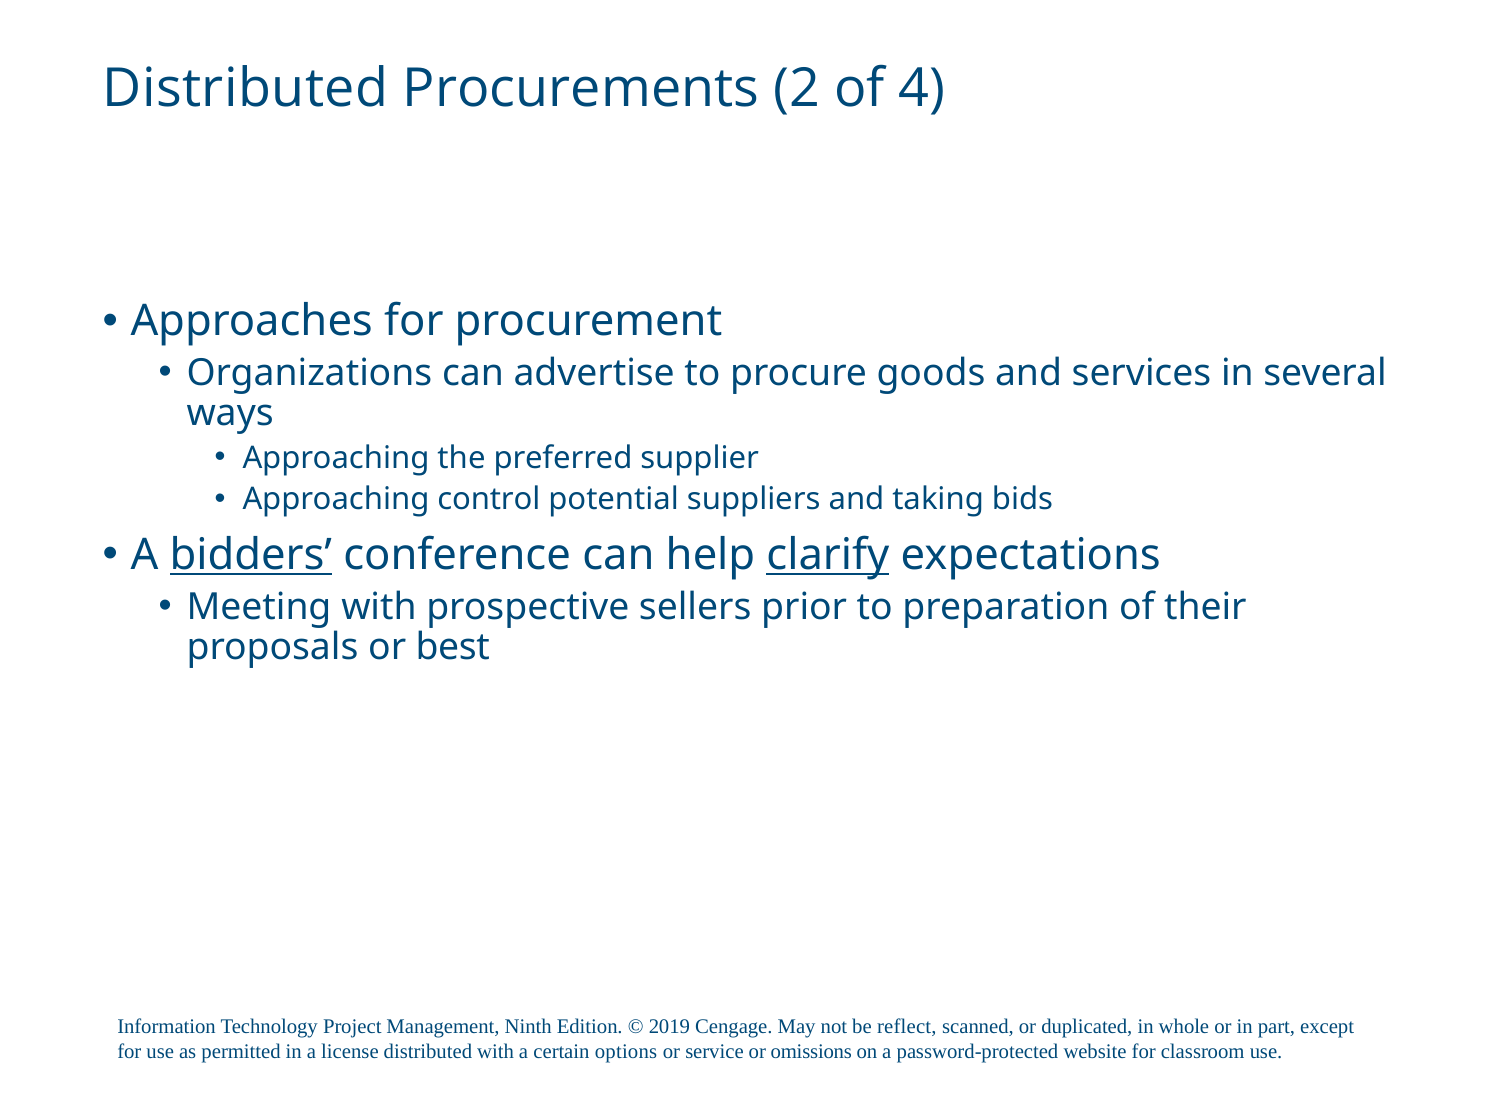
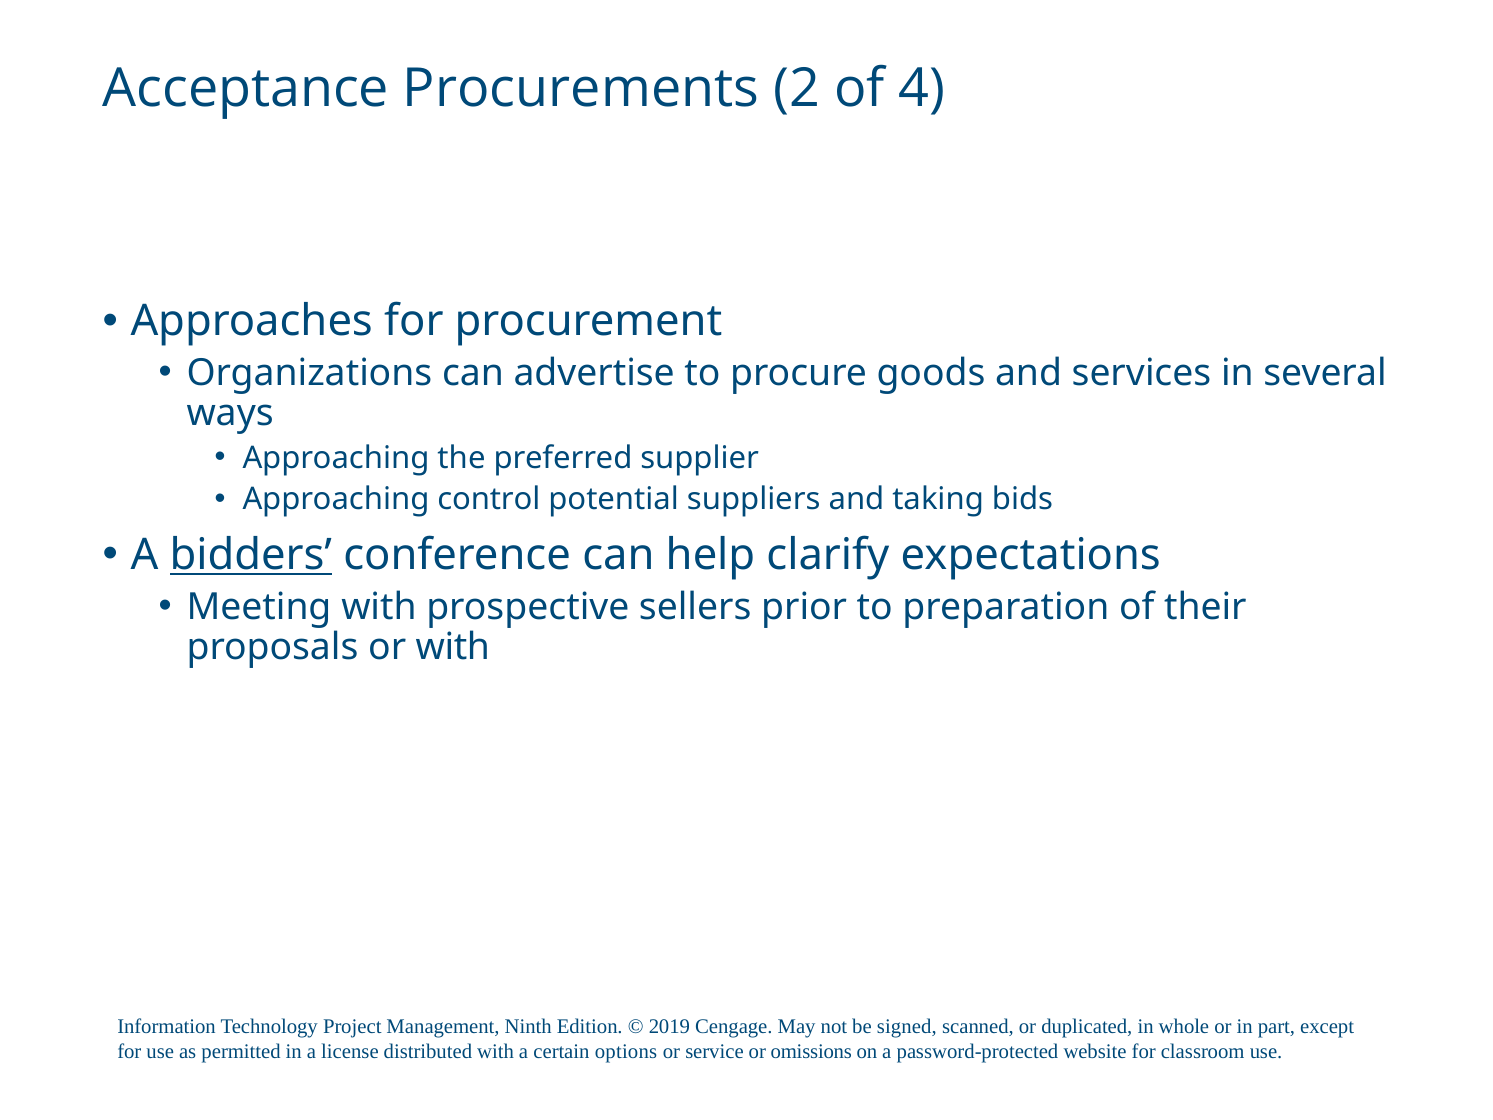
Distributed at (246, 88): Distributed -> Acceptance
clarify underline: present -> none
or best: best -> with
reflect: reflect -> signed
